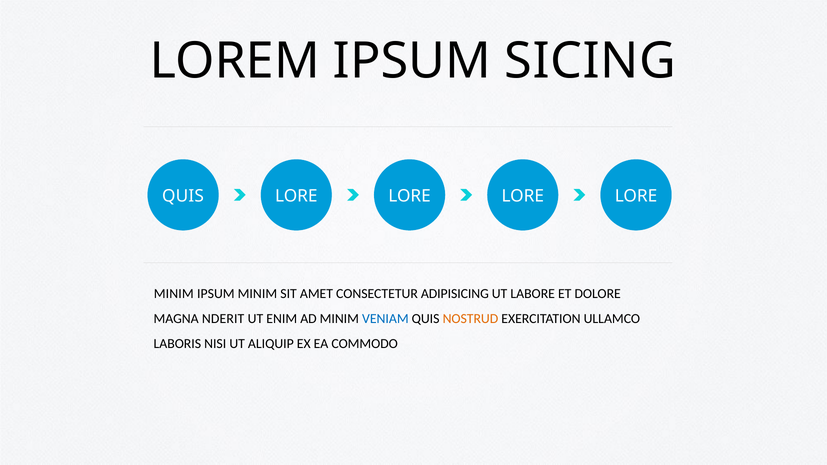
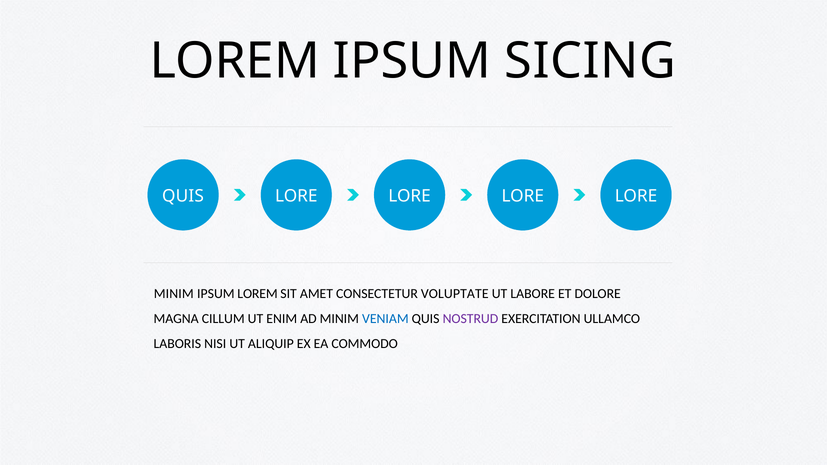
IPSUM MINIM: MINIM -> LOREM
ADIPISICING: ADIPISICING -> VOLUPTATE
NDERIT: NDERIT -> CILLUM
NOSTRUD colour: orange -> purple
